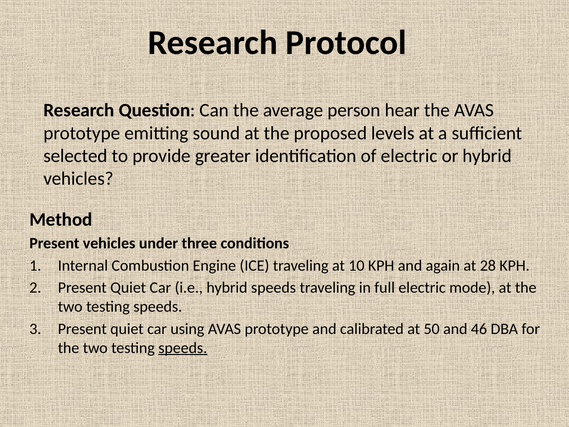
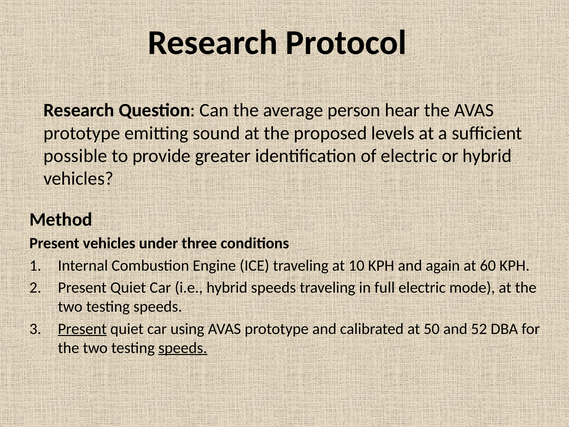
selected: selected -> possible
28: 28 -> 60
Present at (82, 329) underline: none -> present
46: 46 -> 52
